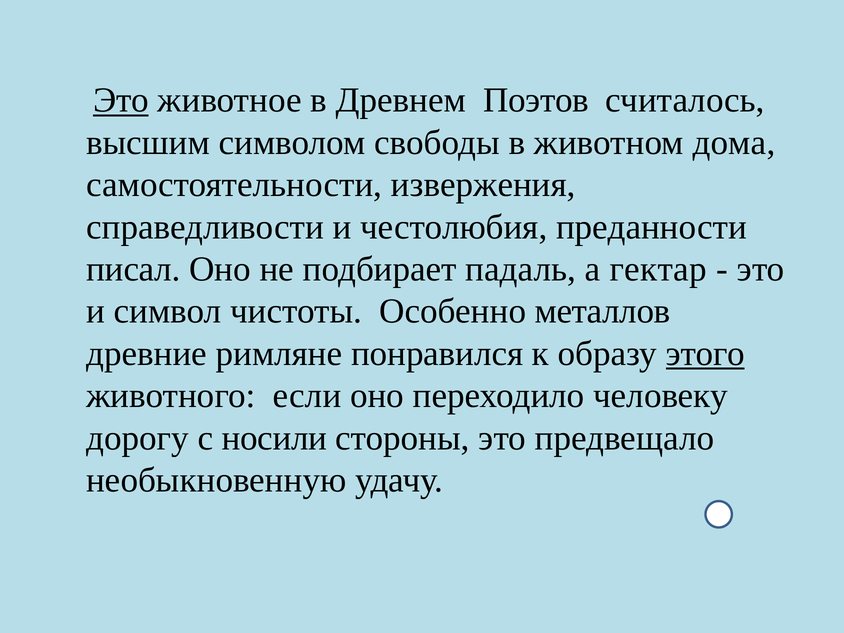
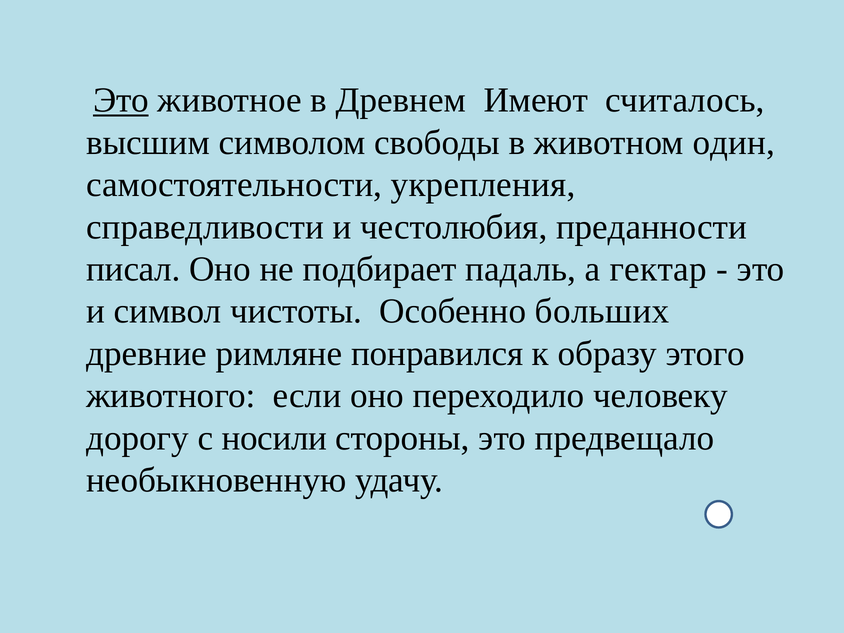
Поэтов: Поэтов -> Имеют
дома: дома -> один
извержения: извержения -> укрепления
металлов: металлов -> больших
этого underline: present -> none
